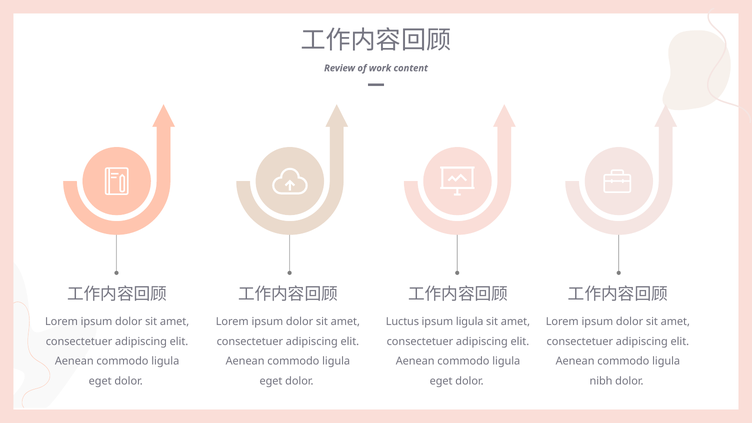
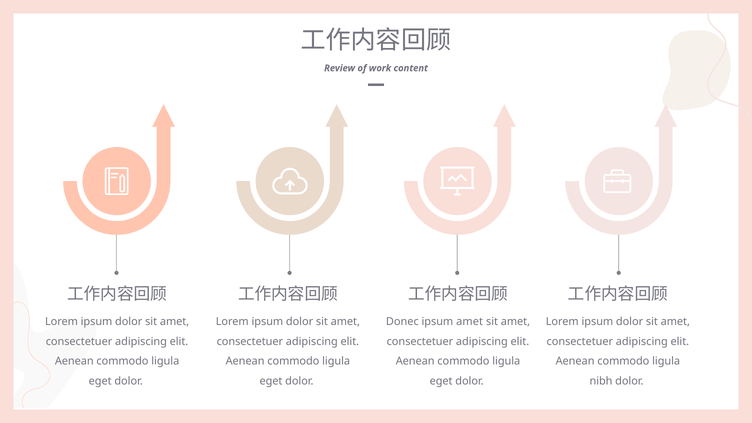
Luctus: Luctus -> Donec
ipsum ligula: ligula -> amet
